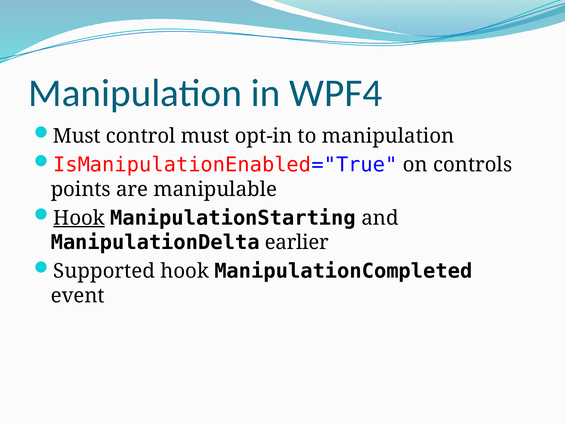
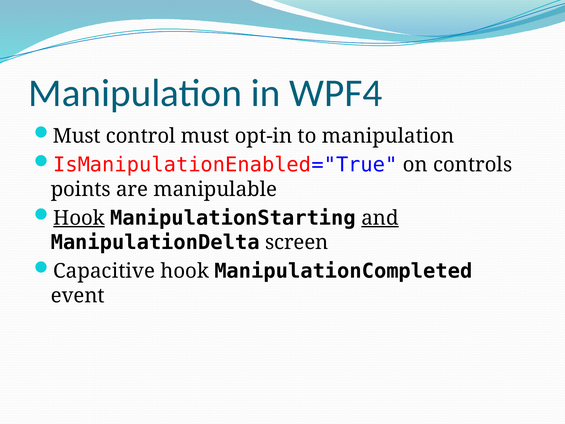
and underline: none -> present
earlier: earlier -> screen
Supported: Supported -> Capacitive
